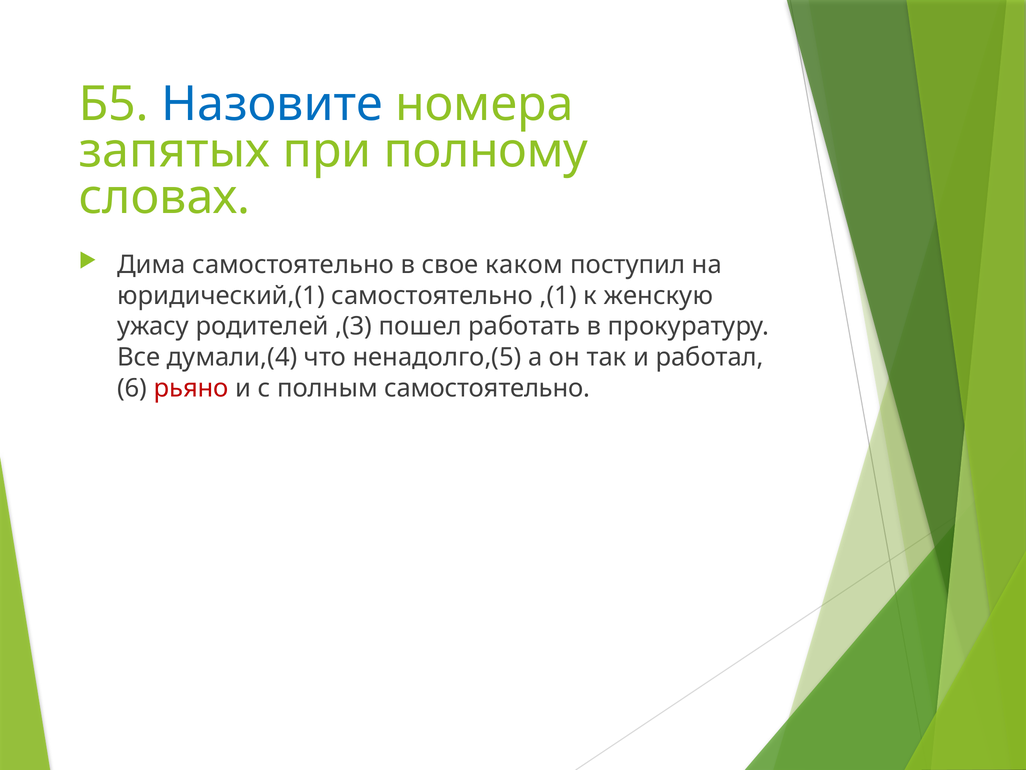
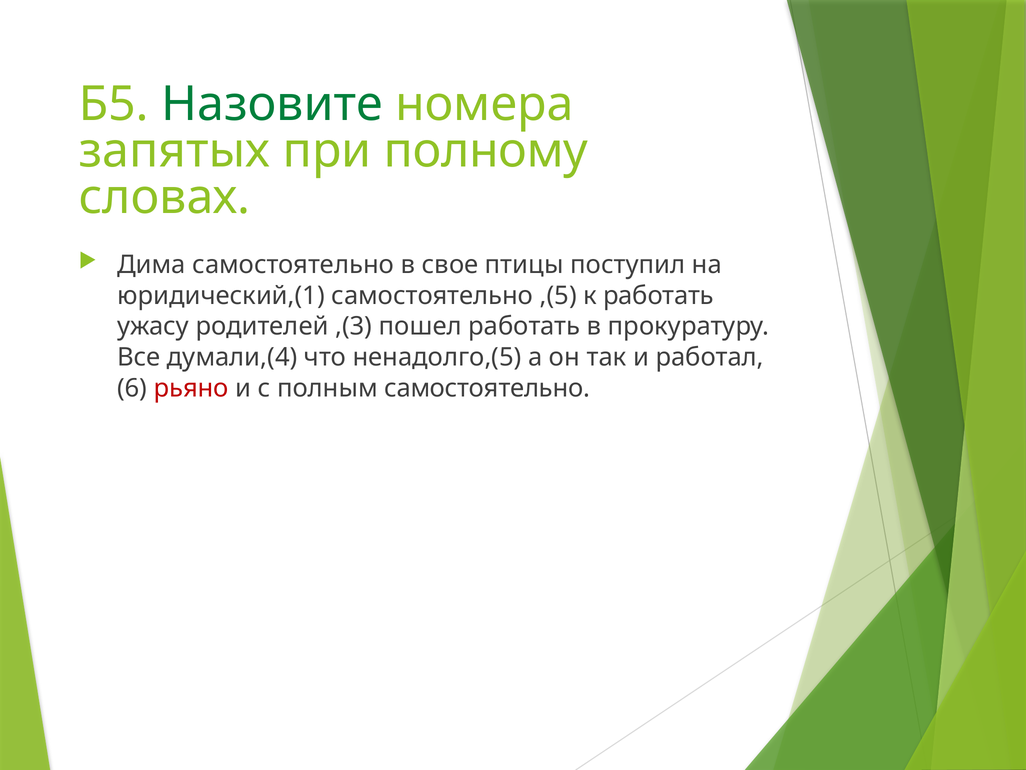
Назовите colour: blue -> green
каком: каком -> птицы
,(1: ,(1 -> ,(5
к женскую: женскую -> работать
